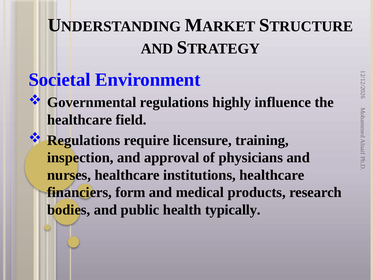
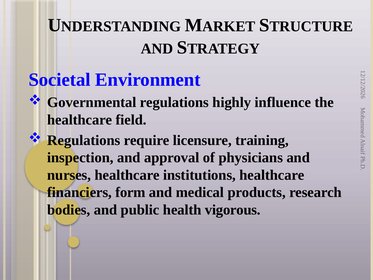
typically: typically -> vigorous
